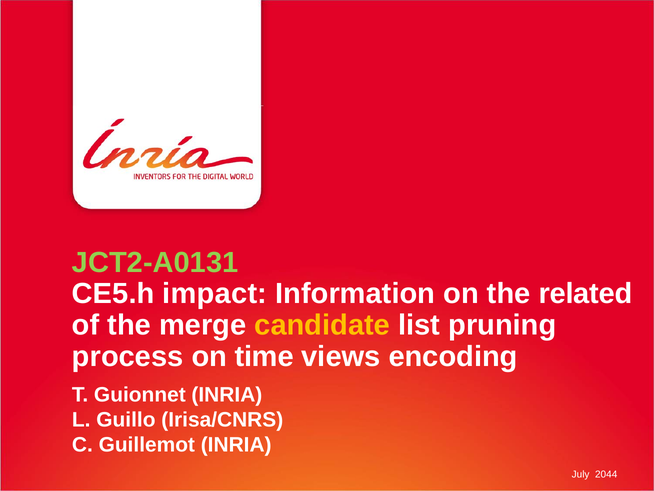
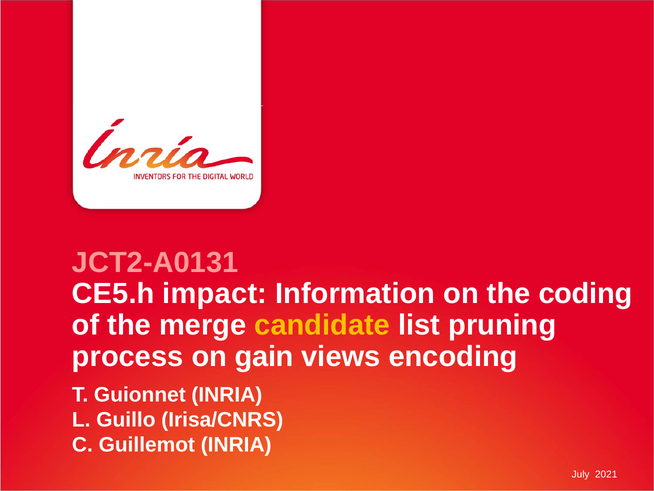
JCT2-A0131 colour: light green -> pink
related: related -> coding
time: time -> gain
2044: 2044 -> 2021
